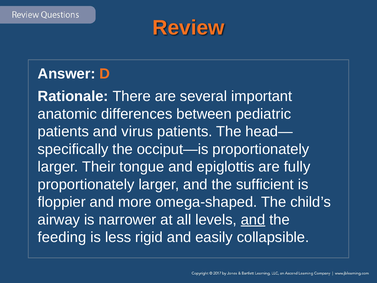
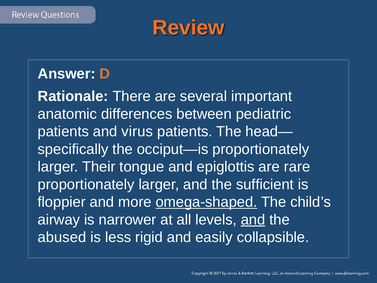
fully: fully -> rare
omega-shaped underline: none -> present
feeding: feeding -> abused
